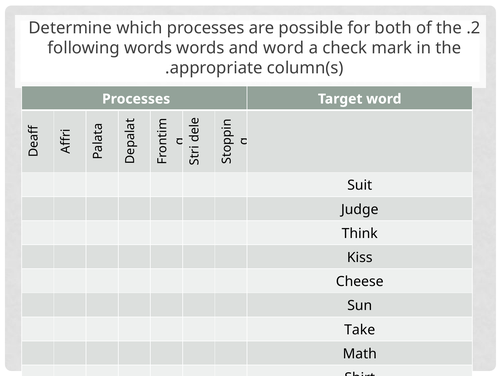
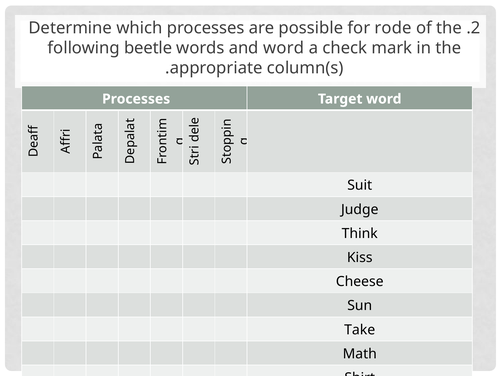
both: both -> rode
following words: words -> beetle
